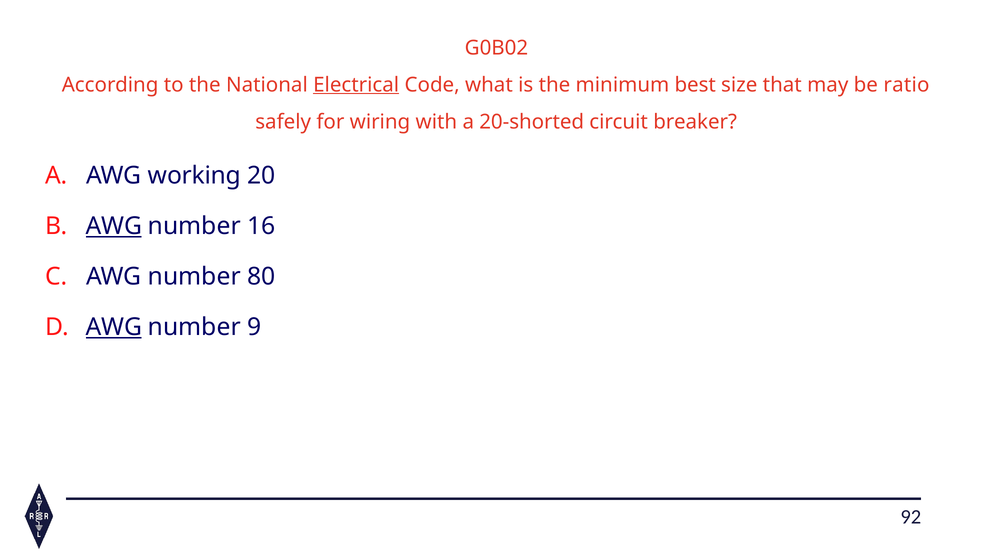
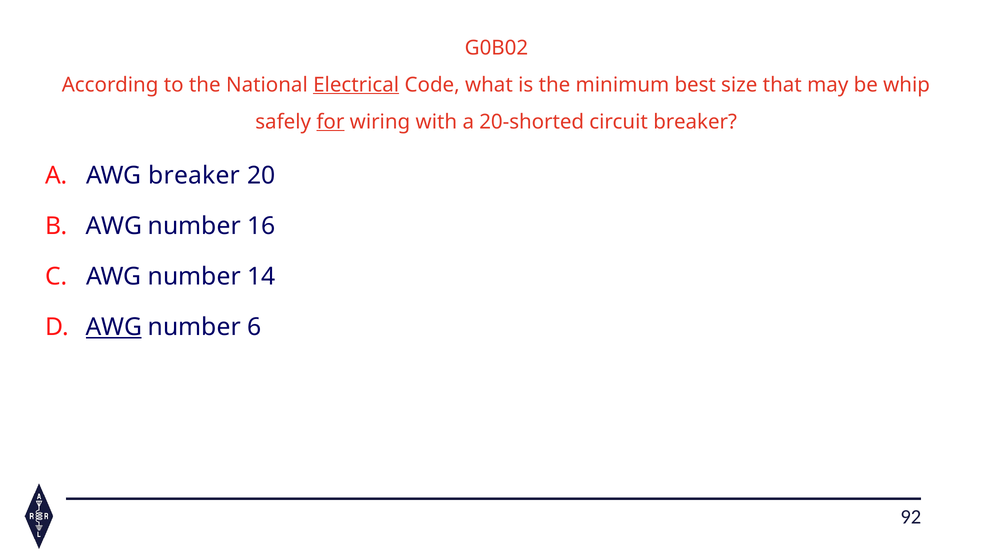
ratio: ratio -> whip
for underline: none -> present
AWG working: working -> breaker
AWG at (114, 226) underline: present -> none
80: 80 -> 14
9: 9 -> 6
